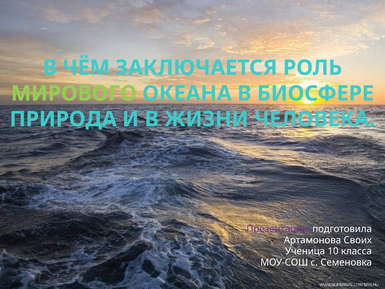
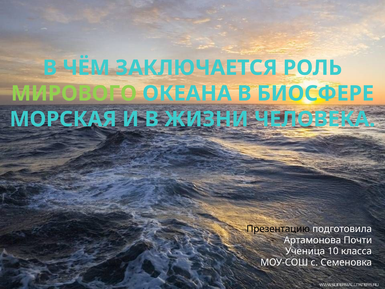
ПРИРОДА: ПРИРОДА -> МОРСКАЯ
Презентацию colour: purple -> black
Своих: Своих -> Почти
